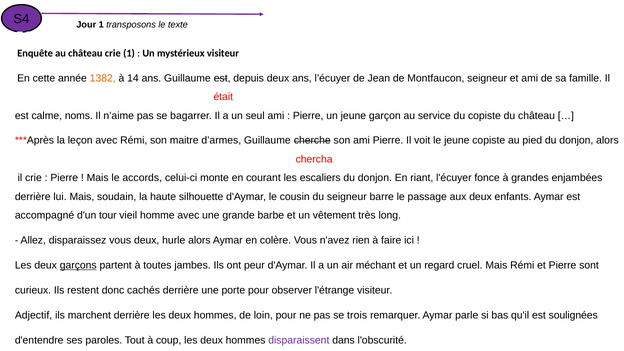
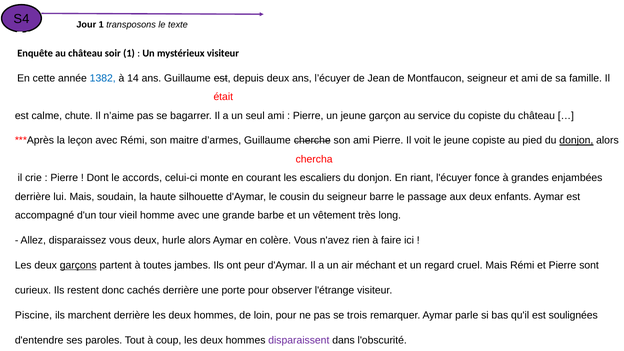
château crie: crie -> soir
1382 colour: orange -> blue
noms: noms -> chute
donjon at (576, 141) underline: none -> present
Mais at (98, 178): Mais -> Dont
Adjectif: Adjectif -> Piscine
